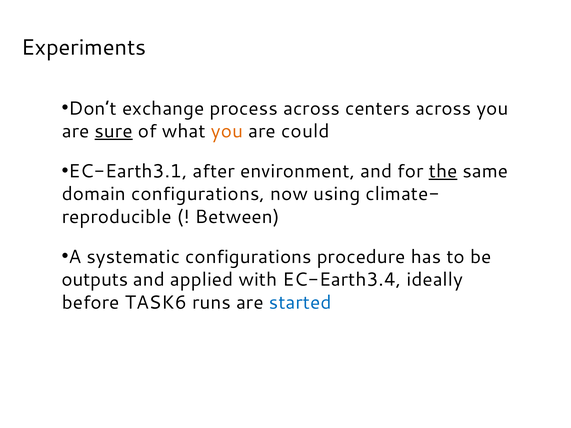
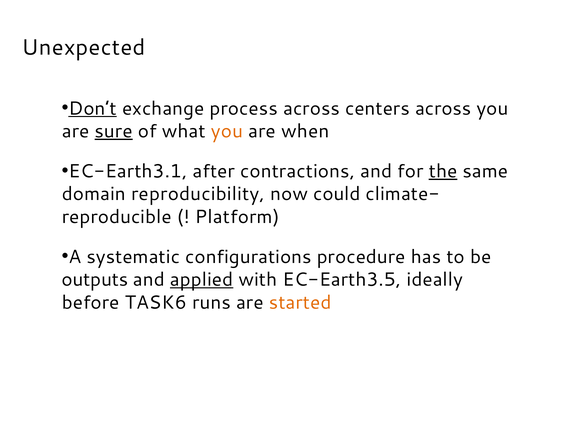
Experiments: Experiments -> Unexpected
Don’t underline: none -> present
could: could -> when
environment: environment -> contractions
domain configurations: configurations -> reproducibility
using: using -> could
Between: Between -> Platform
applied underline: none -> present
EC-Earth3.4: EC-Earth3.4 -> EC-Earth3.5
started colour: blue -> orange
